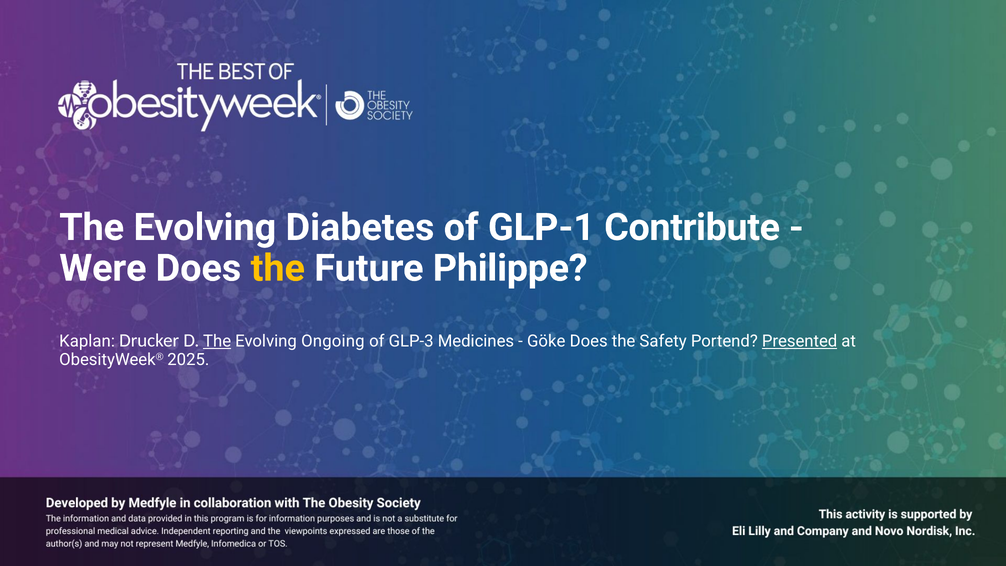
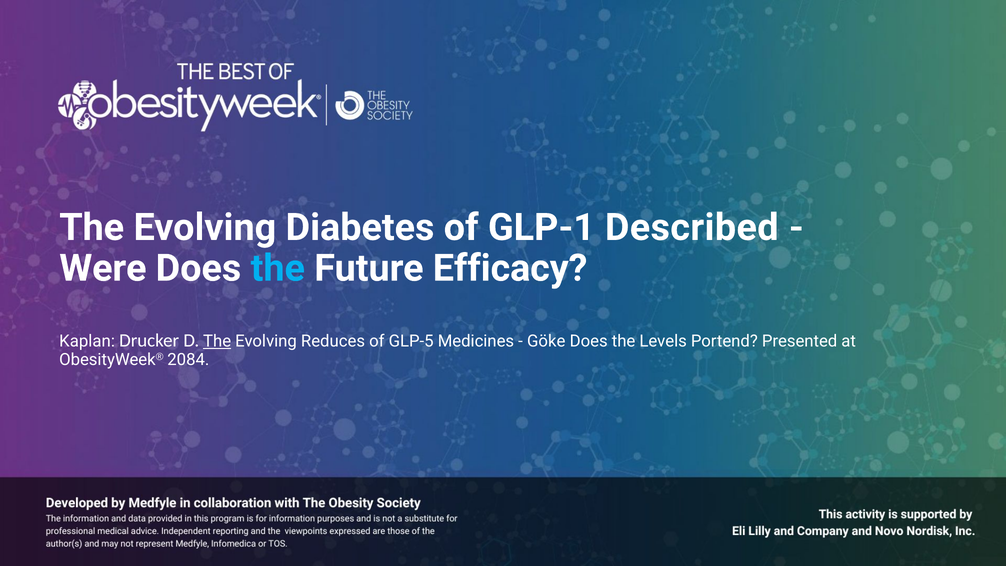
Contribute: Contribute -> Described
the at (278, 268) colour: yellow -> light blue
Philippe: Philippe -> Efficacy
Ongoing: Ongoing -> Reduces
GLP-3: GLP-3 -> GLP-5
Safety: Safety -> Levels
Presented underline: present -> none
2025: 2025 -> 2084
